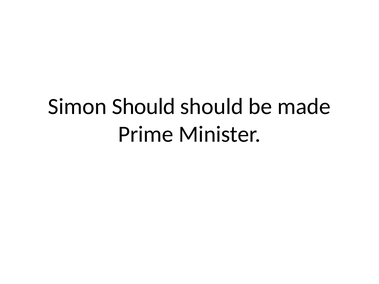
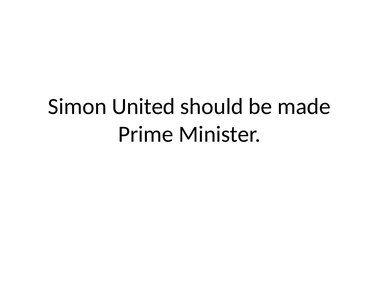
Simon Should: Should -> United
